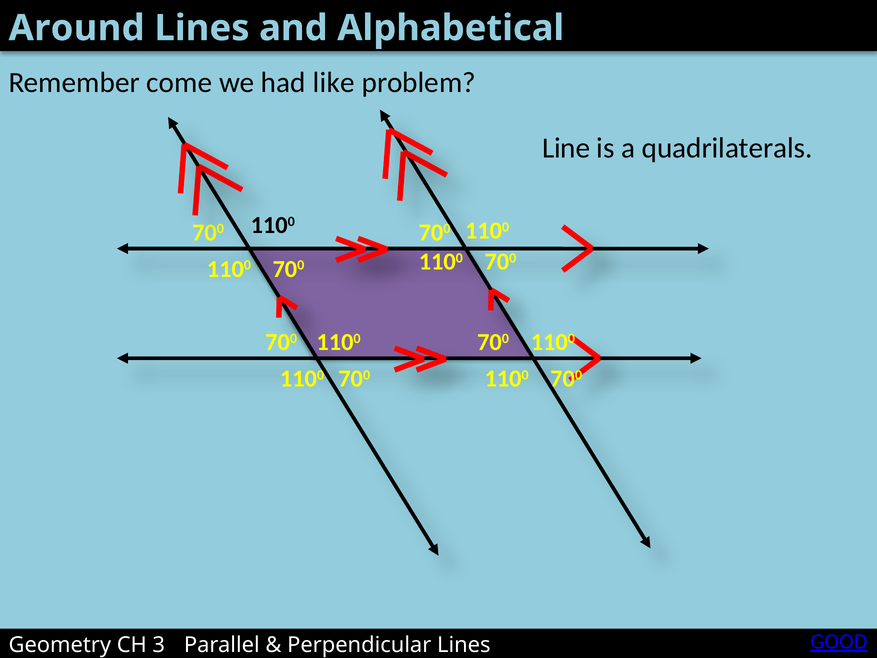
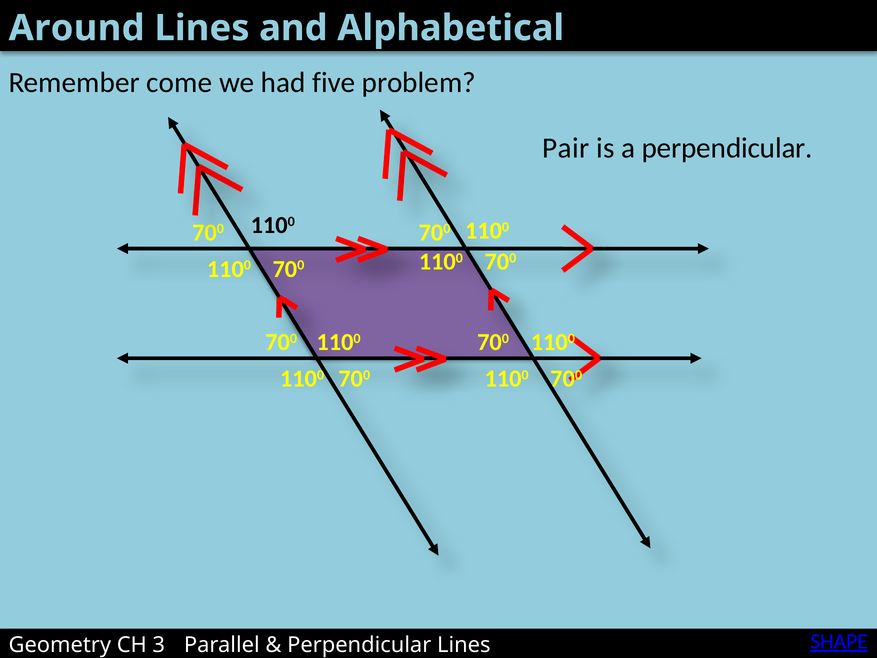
like: like -> five
Line: Line -> Pair
a quadrilaterals: quadrilaterals -> perpendicular
GOOD: GOOD -> SHAPE
